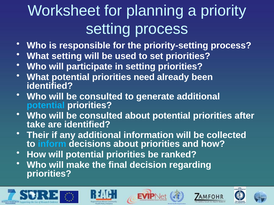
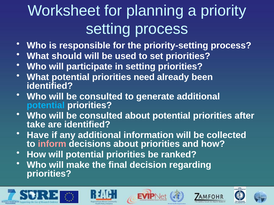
What setting: setting -> should
Their: Their -> Have
inform colour: light blue -> pink
